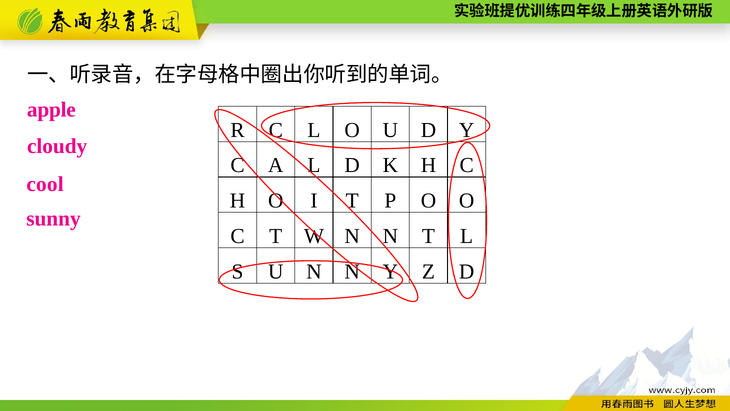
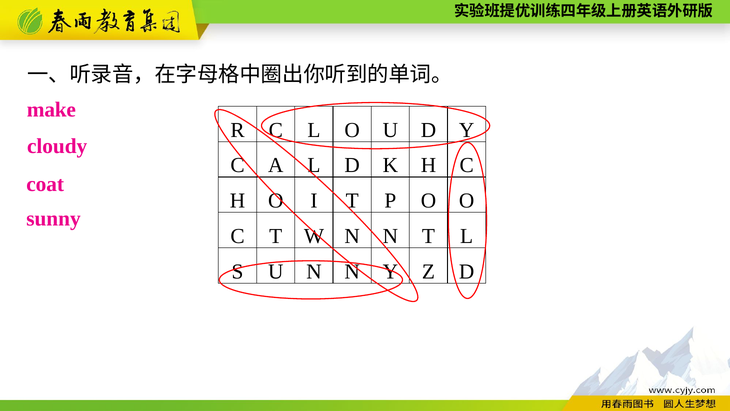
apple: apple -> make
cool: cool -> coat
